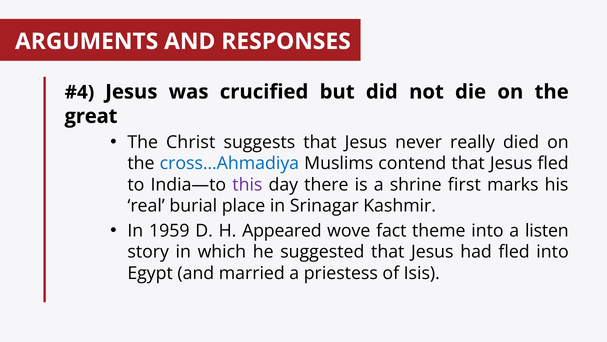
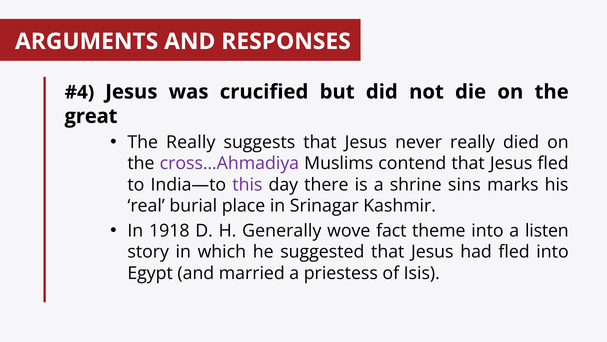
The Christ: Christ -> Really
cross…Ahmadiya colour: blue -> purple
first: first -> sins
1959: 1959 -> 1918
Appeared: Appeared -> Generally
